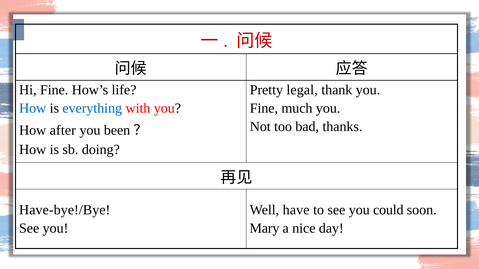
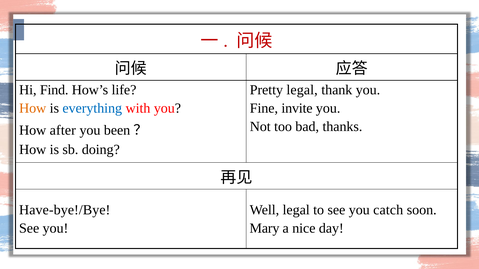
Hi Fine: Fine -> Find
How at (33, 108) colour: blue -> orange
much: much -> invite
Well have: have -> legal
could: could -> catch
